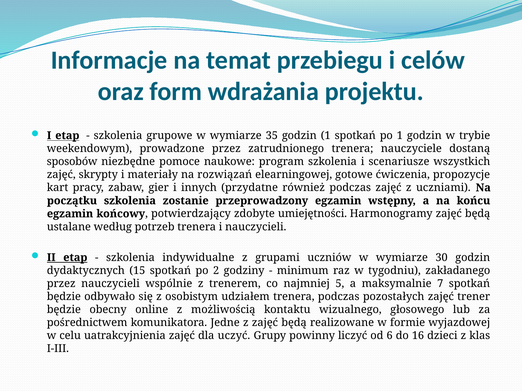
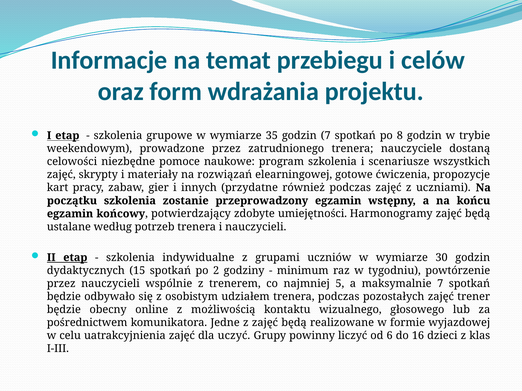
godzin 1: 1 -> 7
po 1: 1 -> 8
sposobów: sposobów -> celowości
zakładanego: zakładanego -> powtórzenie
